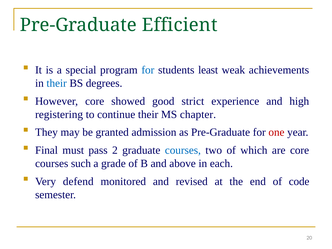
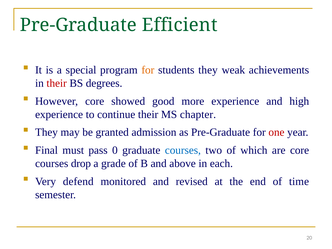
for at (148, 70) colour: blue -> orange
students least: least -> they
their at (57, 83) colour: blue -> red
strict: strict -> more
registering at (59, 114): registering -> experience
2: 2 -> 0
such: such -> drop
code: code -> time
